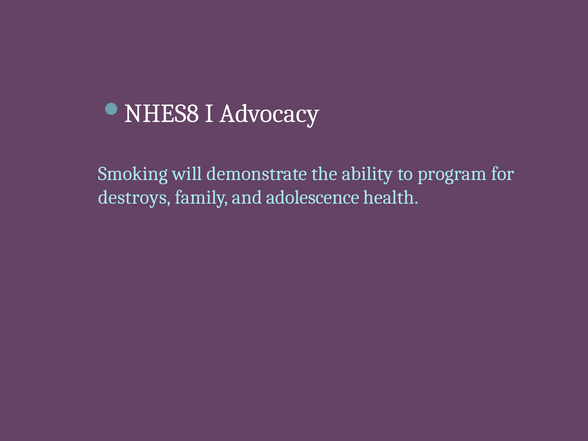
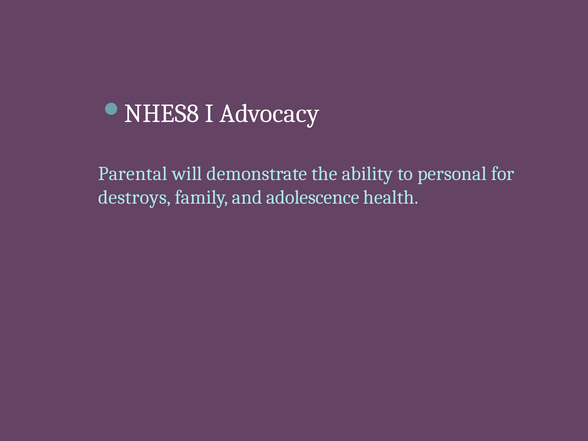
Smoking: Smoking -> Parental
program: program -> personal
